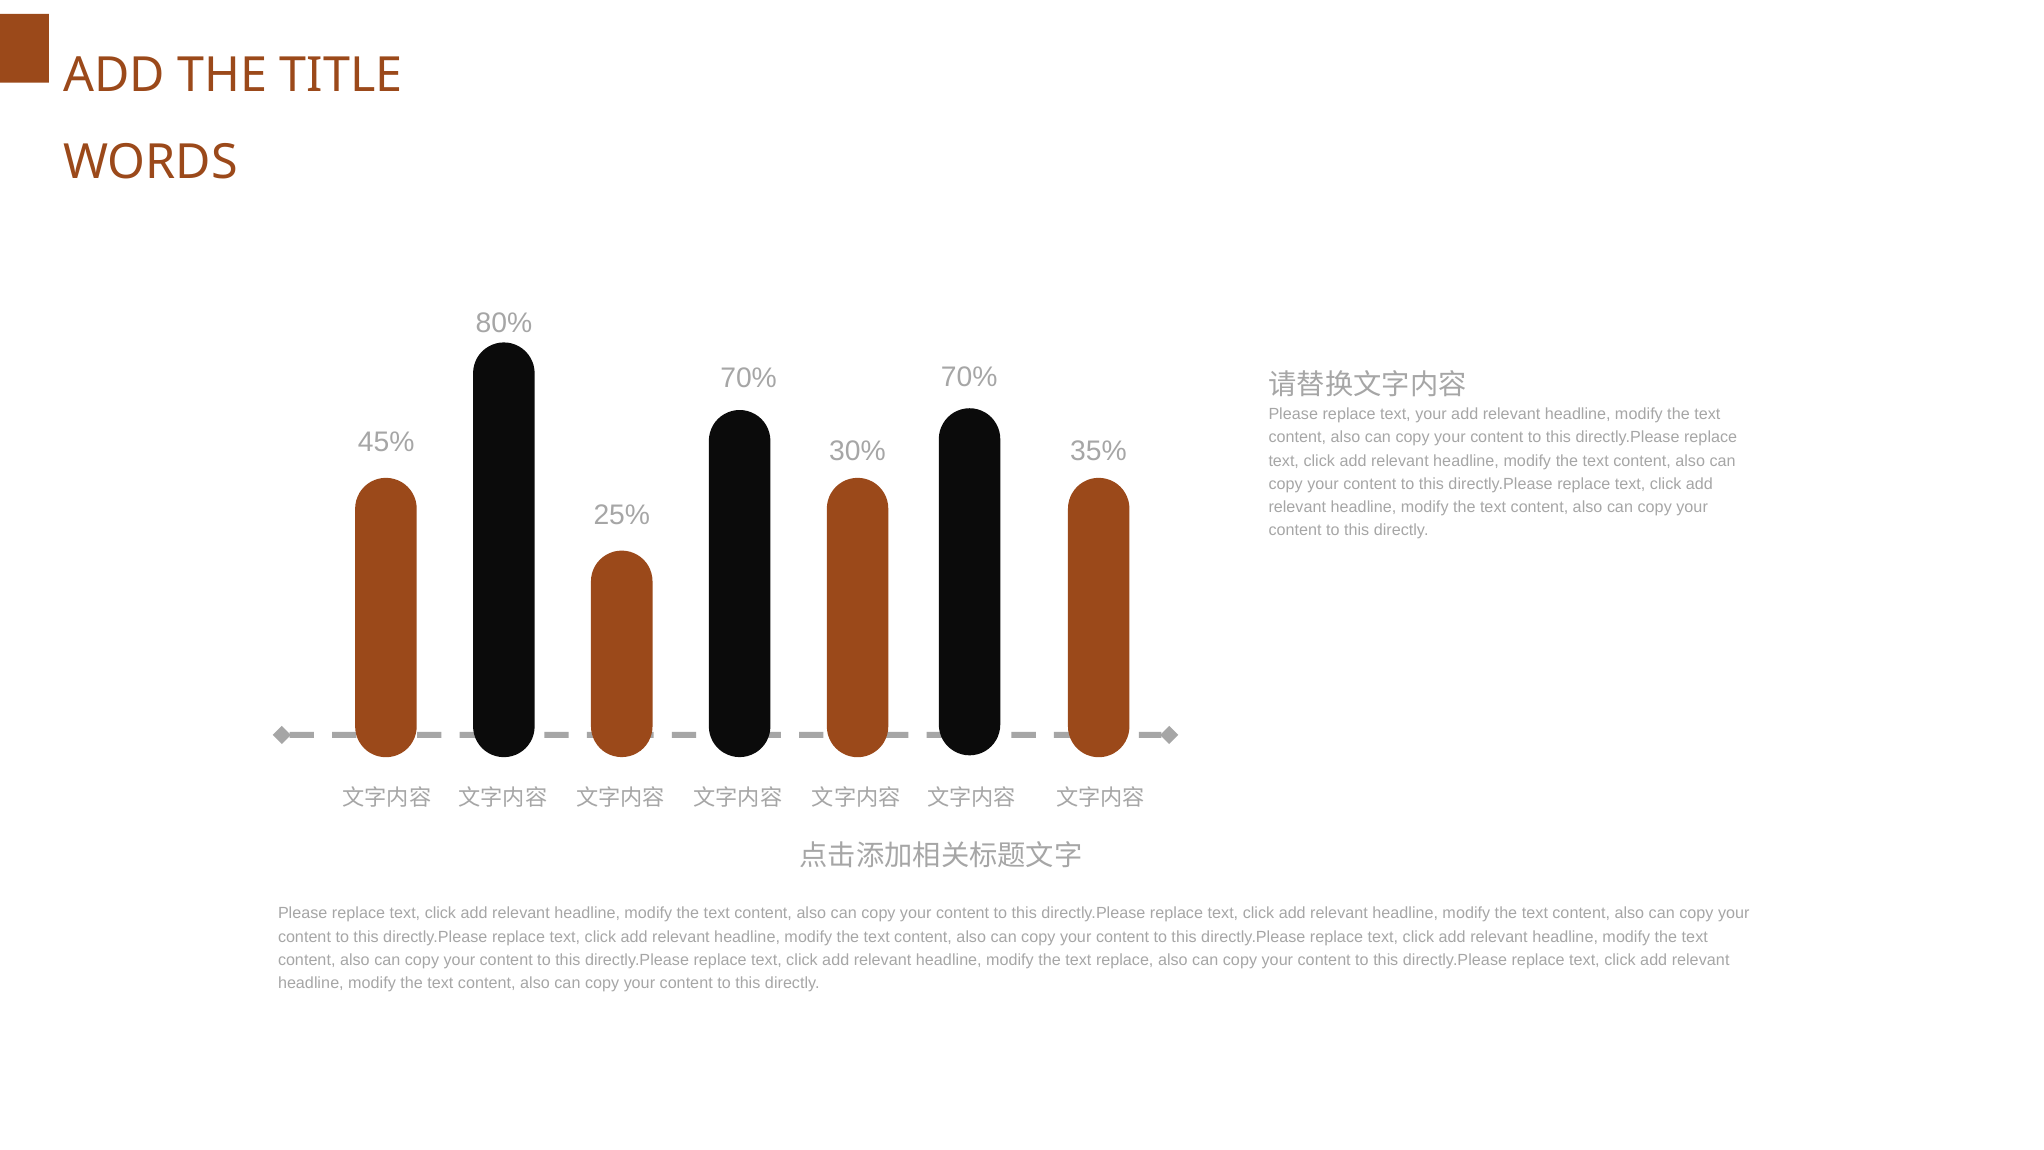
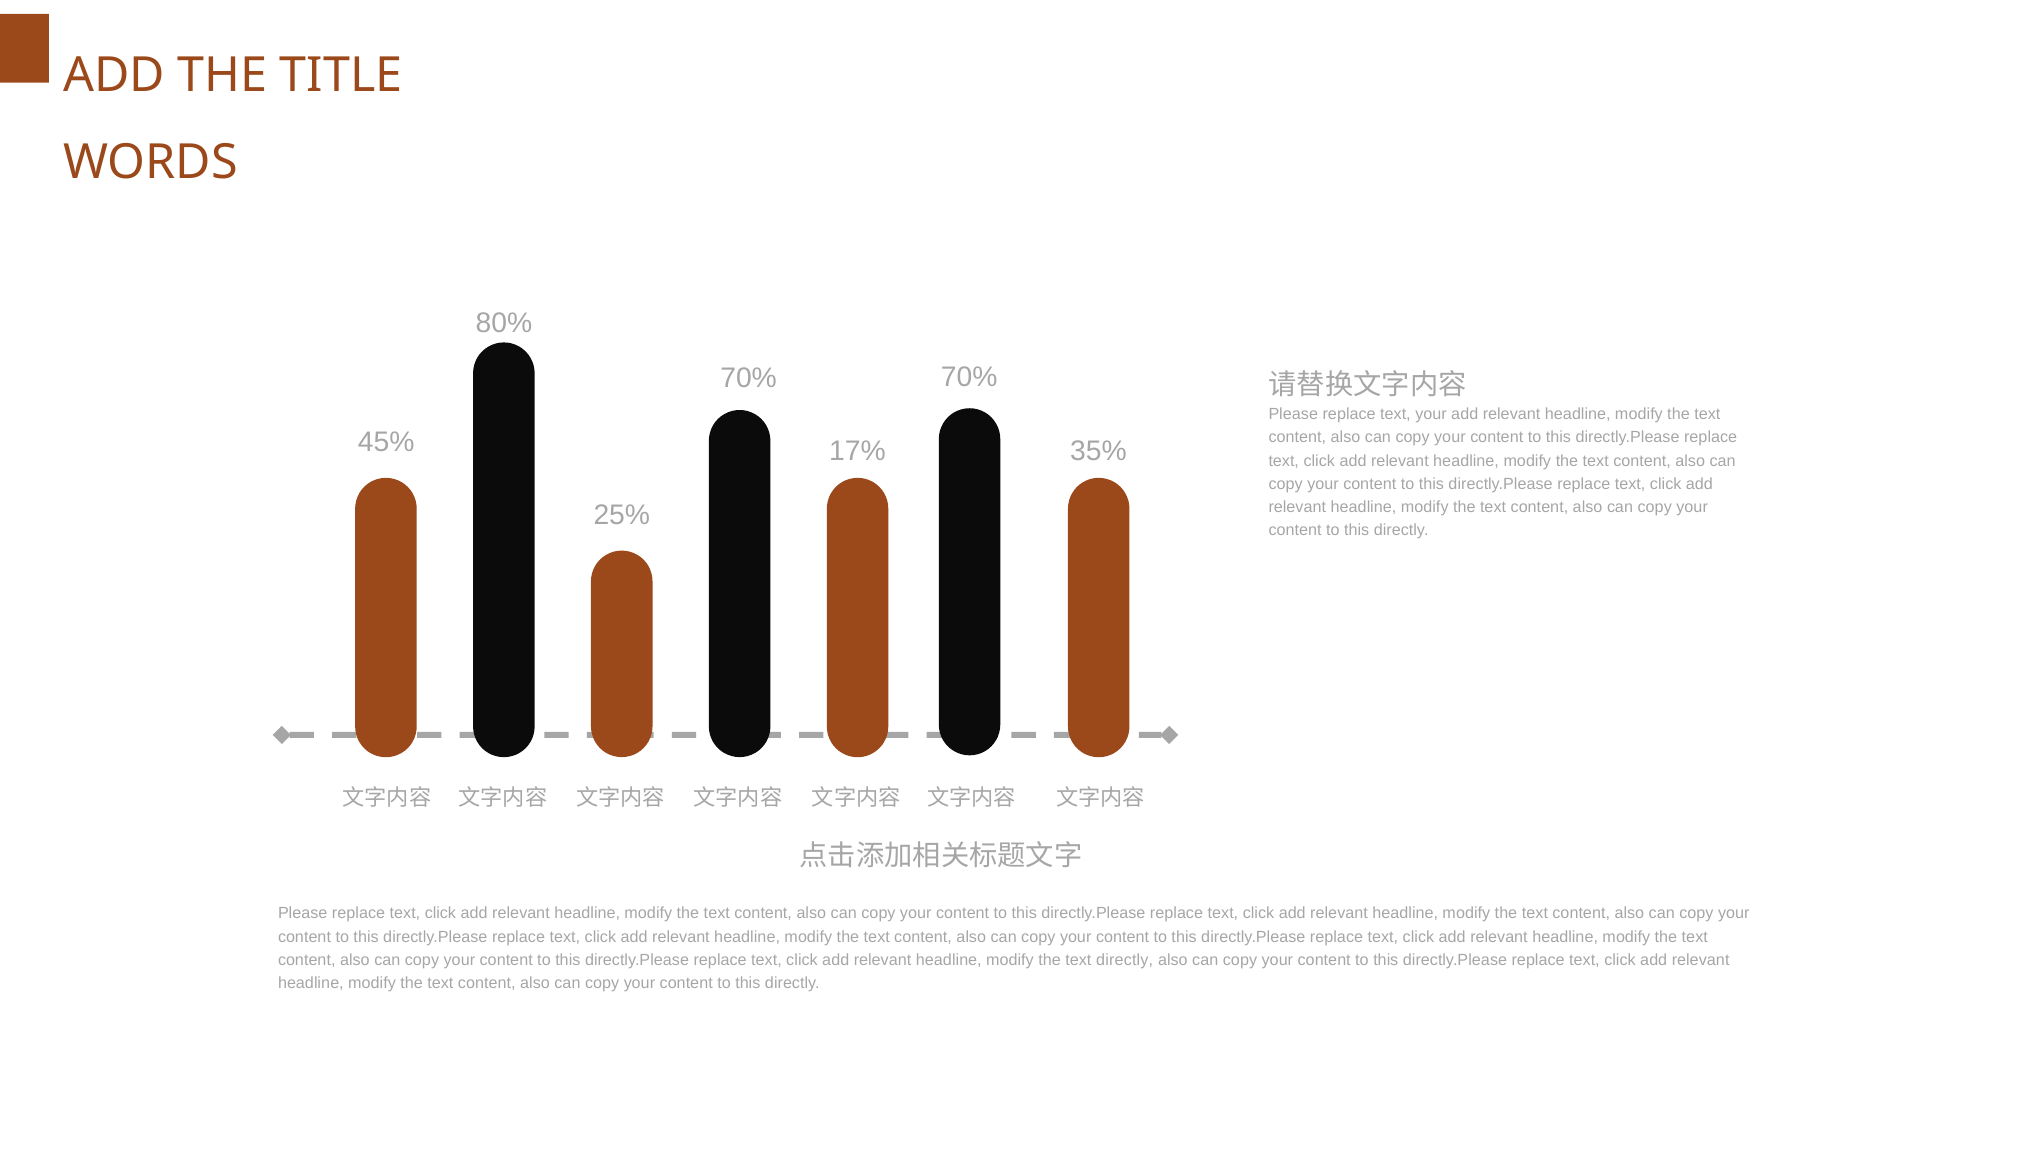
30%: 30% -> 17%
text replace: replace -> directly
